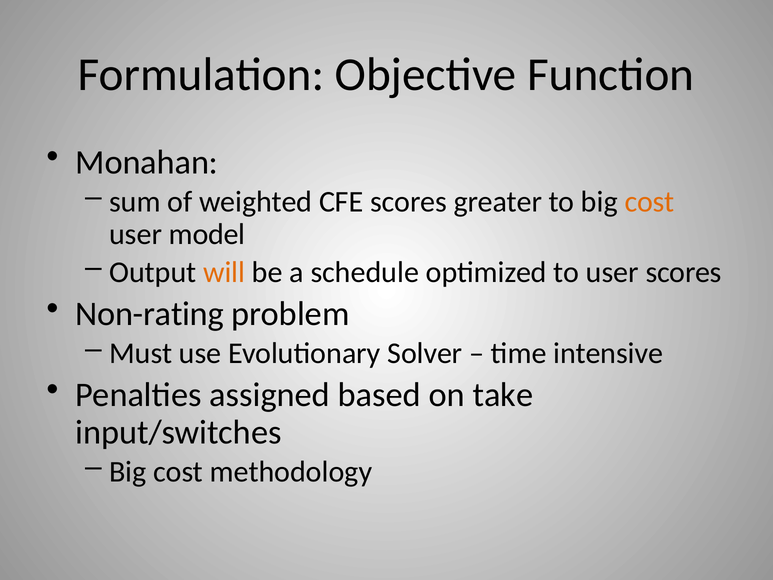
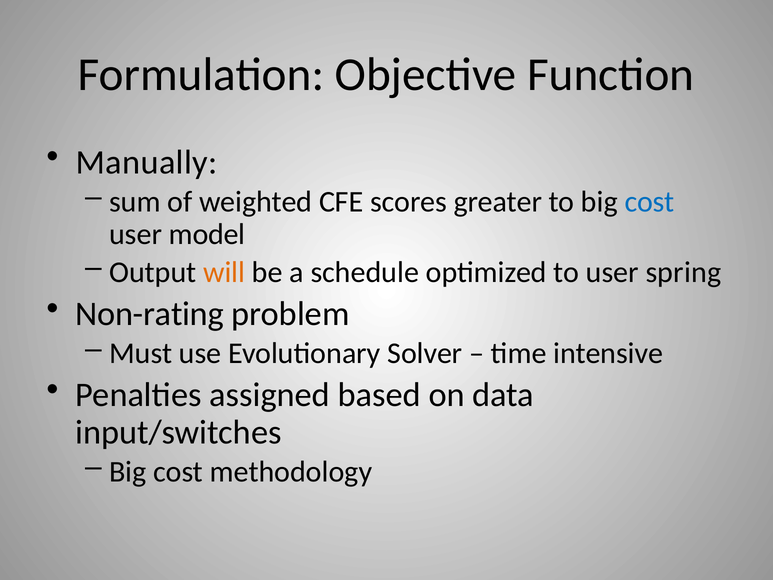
Monahan: Monahan -> Manually
cost at (649, 202) colour: orange -> blue
user scores: scores -> spring
take: take -> data
